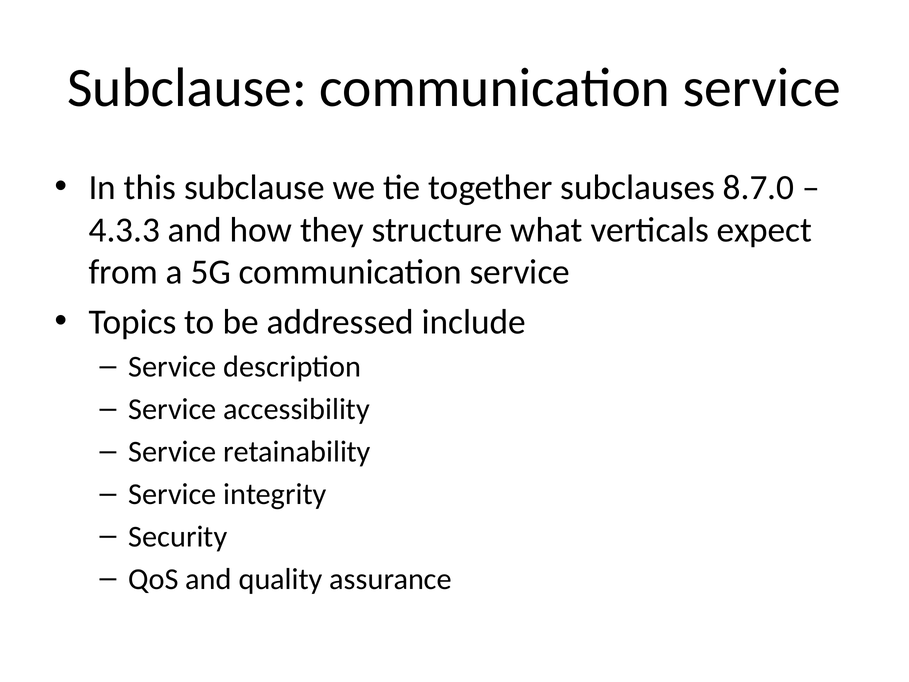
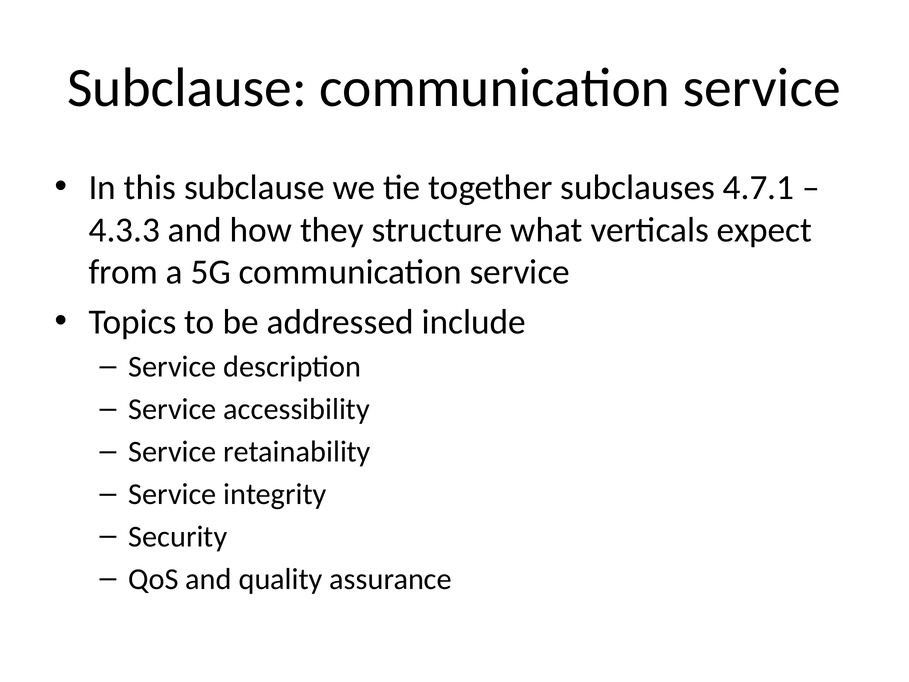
8.7.0: 8.7.0 -> 4.7.1
